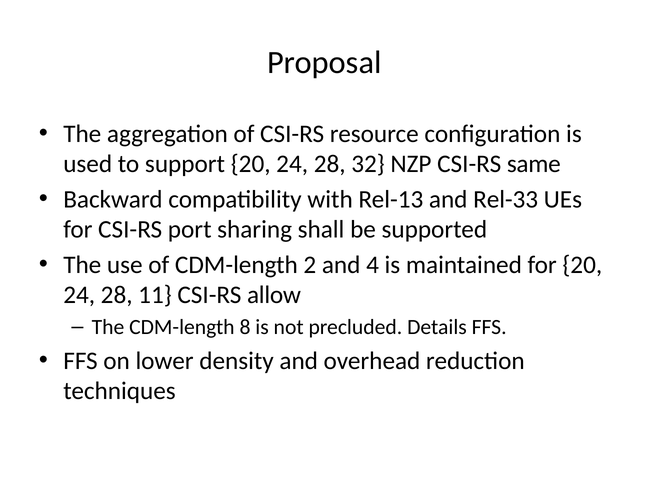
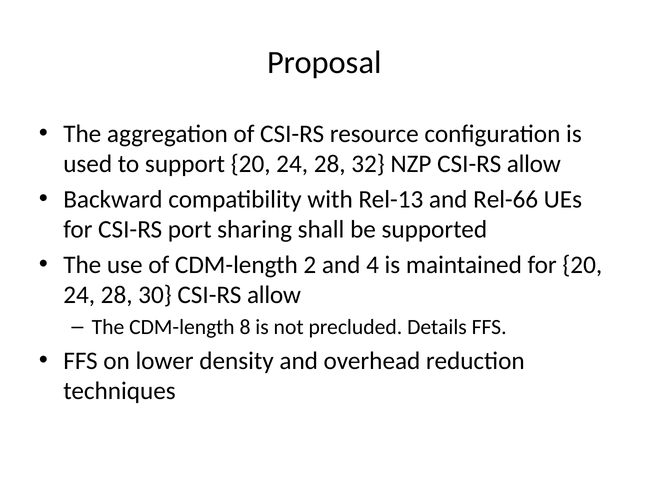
NZP CSI-RS same: same -> allow
Rel-33: Rel-33 -> Rel-66
11: 11 -> 30
